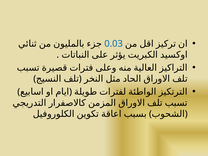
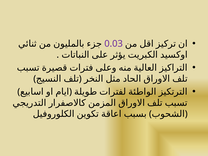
0.03 colour: blue -> purple
